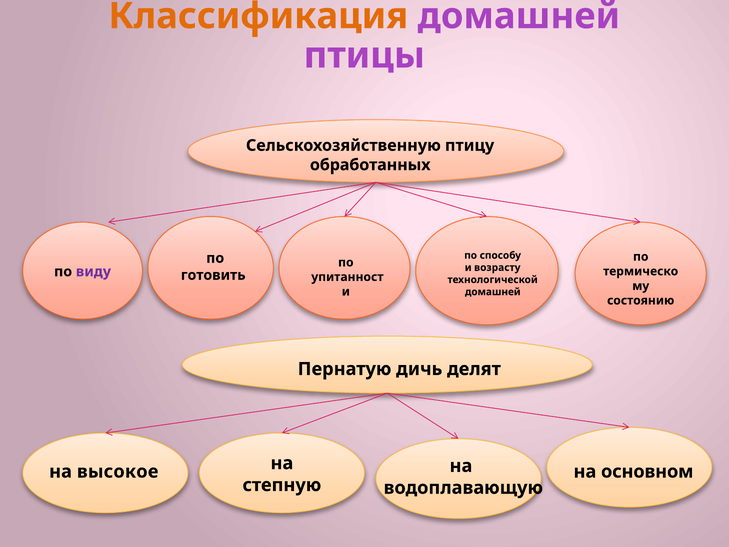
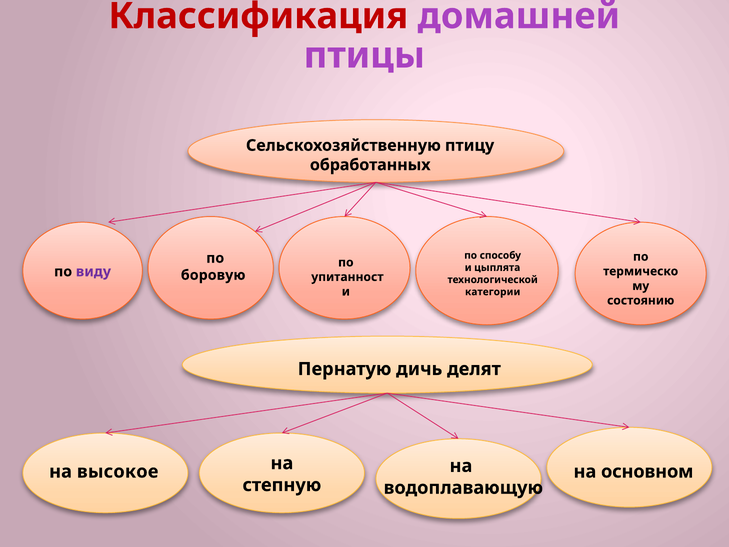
Классификация colour: orange -> red
возрасту: возрасту -> цыплята
готовить: готовить -> боровую
домашней at (493, 292): домашней -> категории
